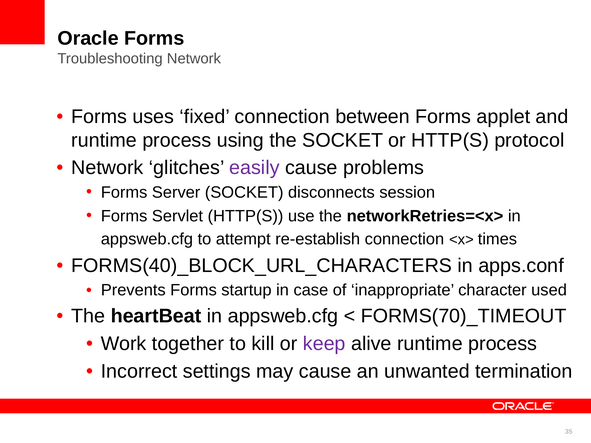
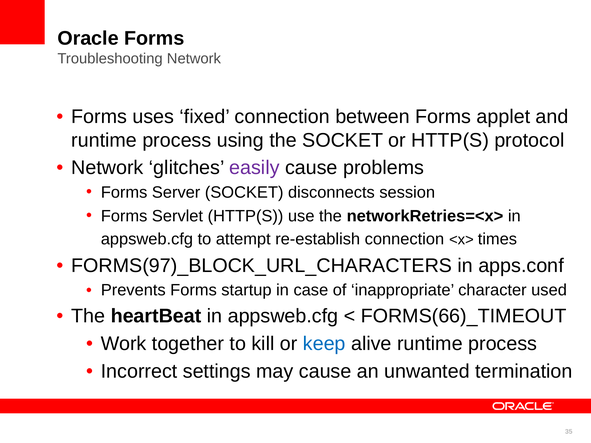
FORMS(40)_BLOCK_URL_CHARACTERS: FORMS(40)_BLOCK_URL_CHARACTERS -> FORMS(97)_BLOCK_URL_CHARACTERS
FORMS(70)_TIMEOUT: FORMS(70)_TIMEOUT -> FORMS(66)_TIMEOUT
keep colour: purple -> blue
